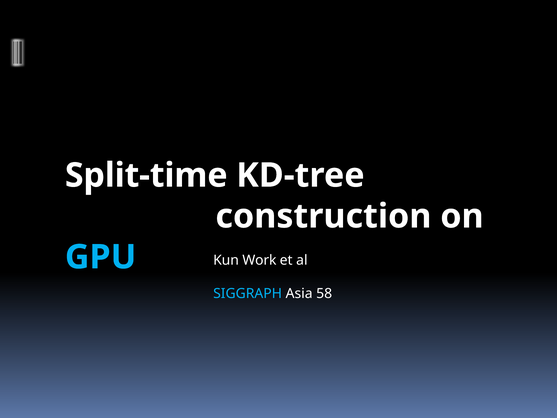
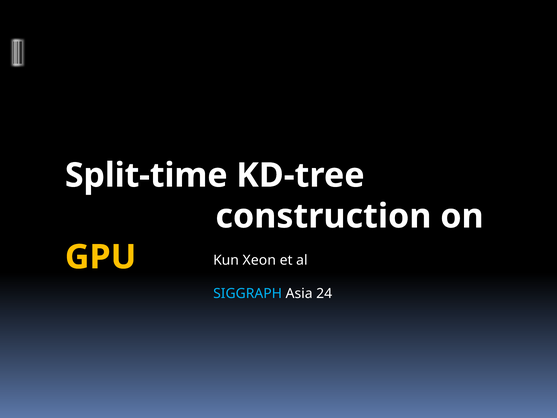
GPU colour: light blue -> yellow
Work: Work -> Xeon
58: 58 -> 24
